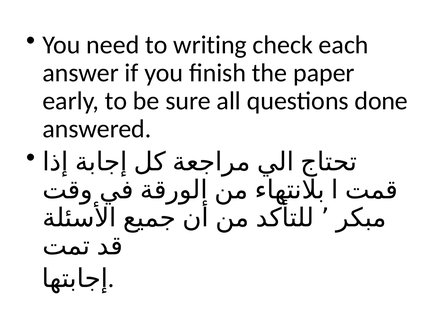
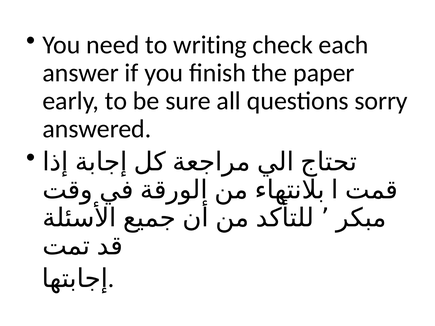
done: done -> sorry
